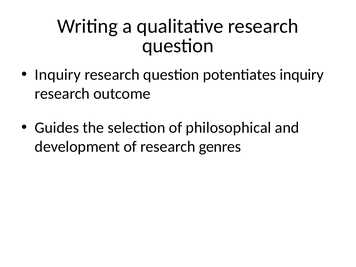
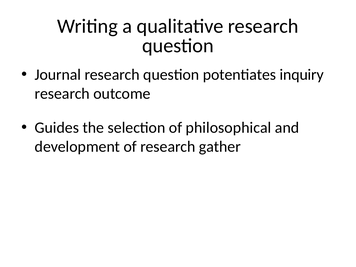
Inquiry at (58, 75): Inquiry -> Journal
genres: genres -> gather
